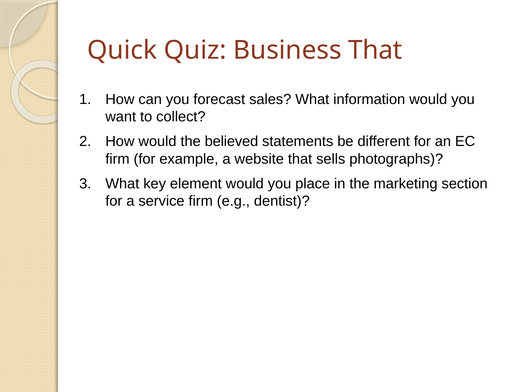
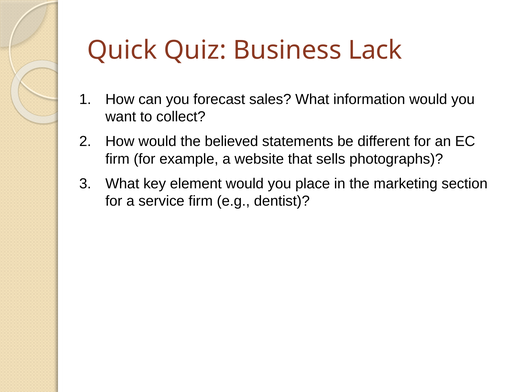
Business That: That -> Lack
